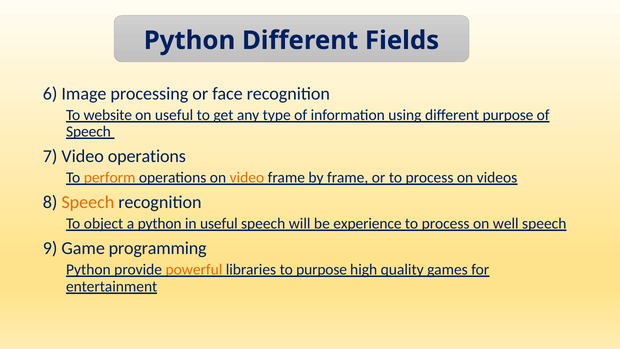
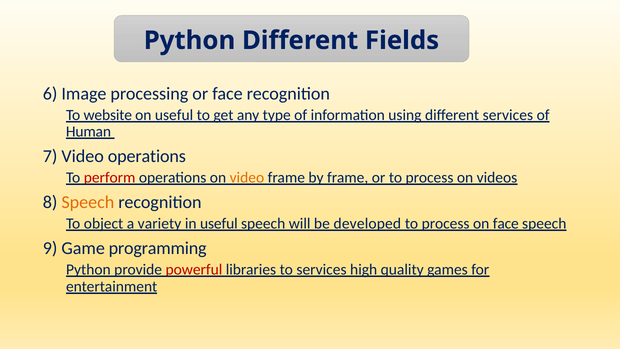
different purpose: purpose -> services
Speech at (88, 132): Speech -> Human
perform colour: orange -> red
a python: python -> variety
experience: experience -> developed
on well: well -> face
powerful colour: orange -> red
to purpose: purpose -> services
